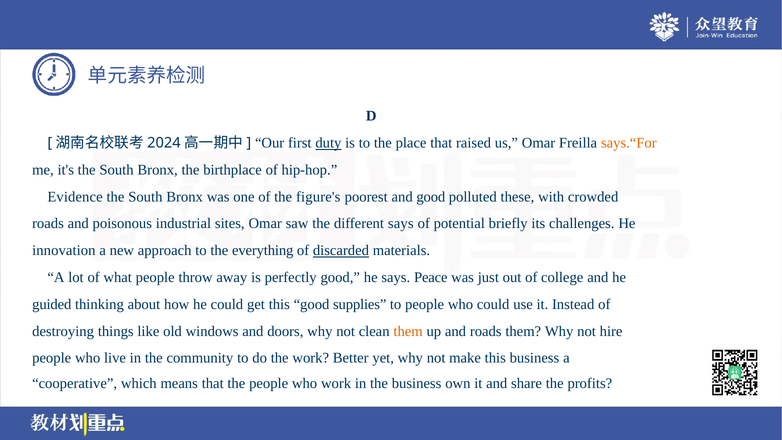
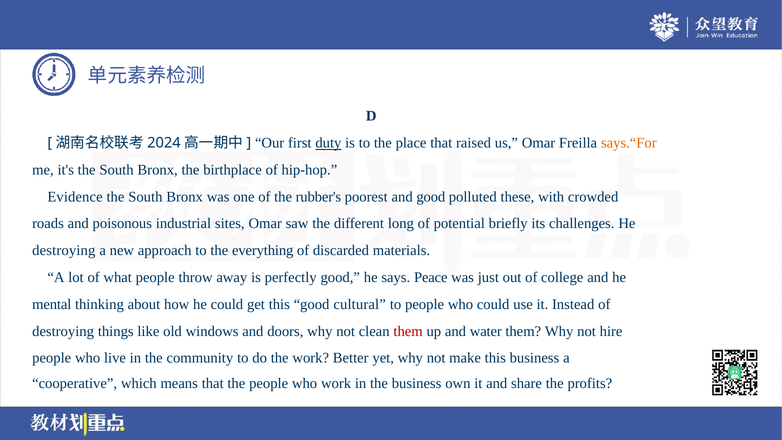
figure's: figure's -> rubber's
different says: says -> long
innovation at (64, 250): innovation -> destroying
discarded underline: present -> none
guided: guided -> mental
supplies: supplies -> cultural
them at (408, 331) colour: orange -> red
and roads: roads -> water
